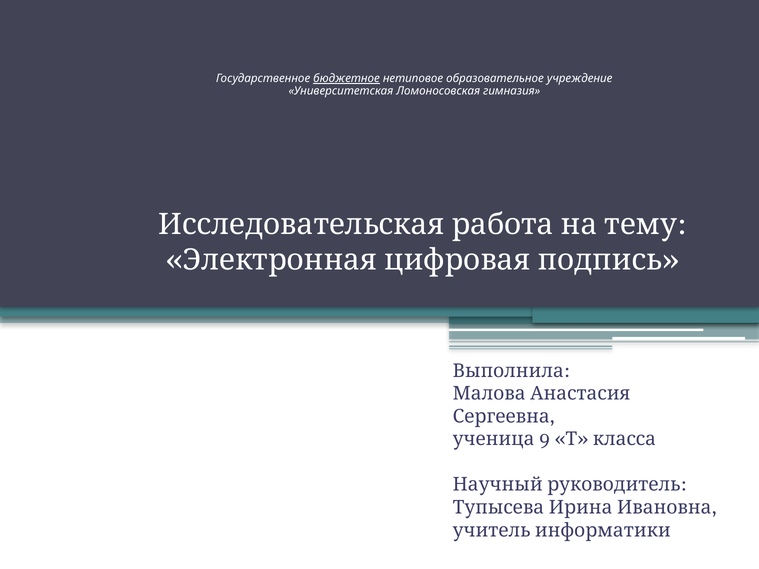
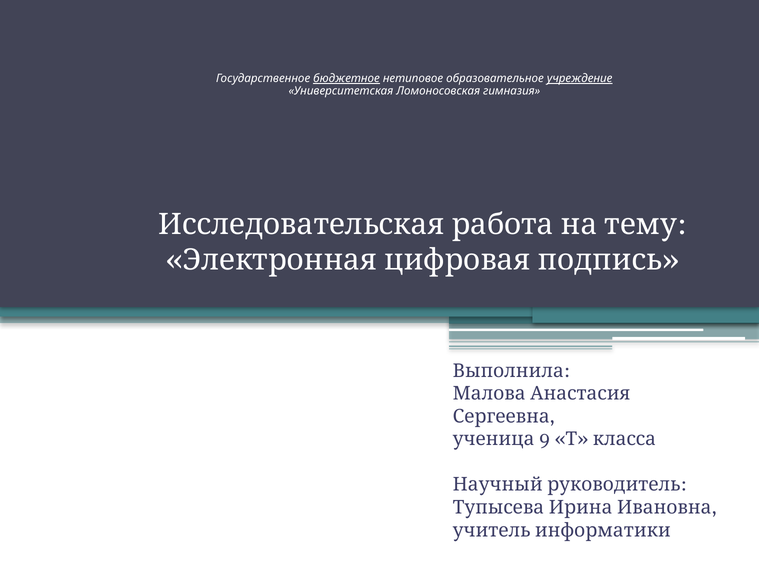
учреждение underline: none -> present
